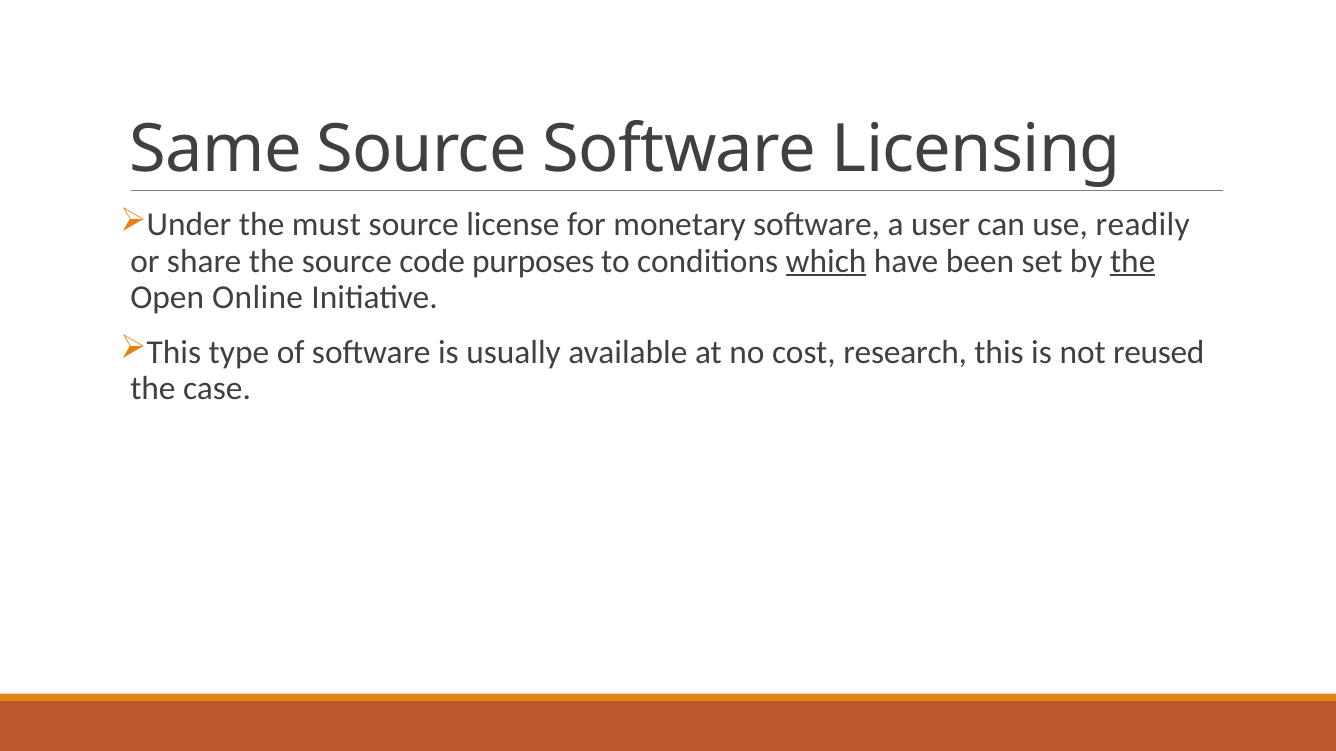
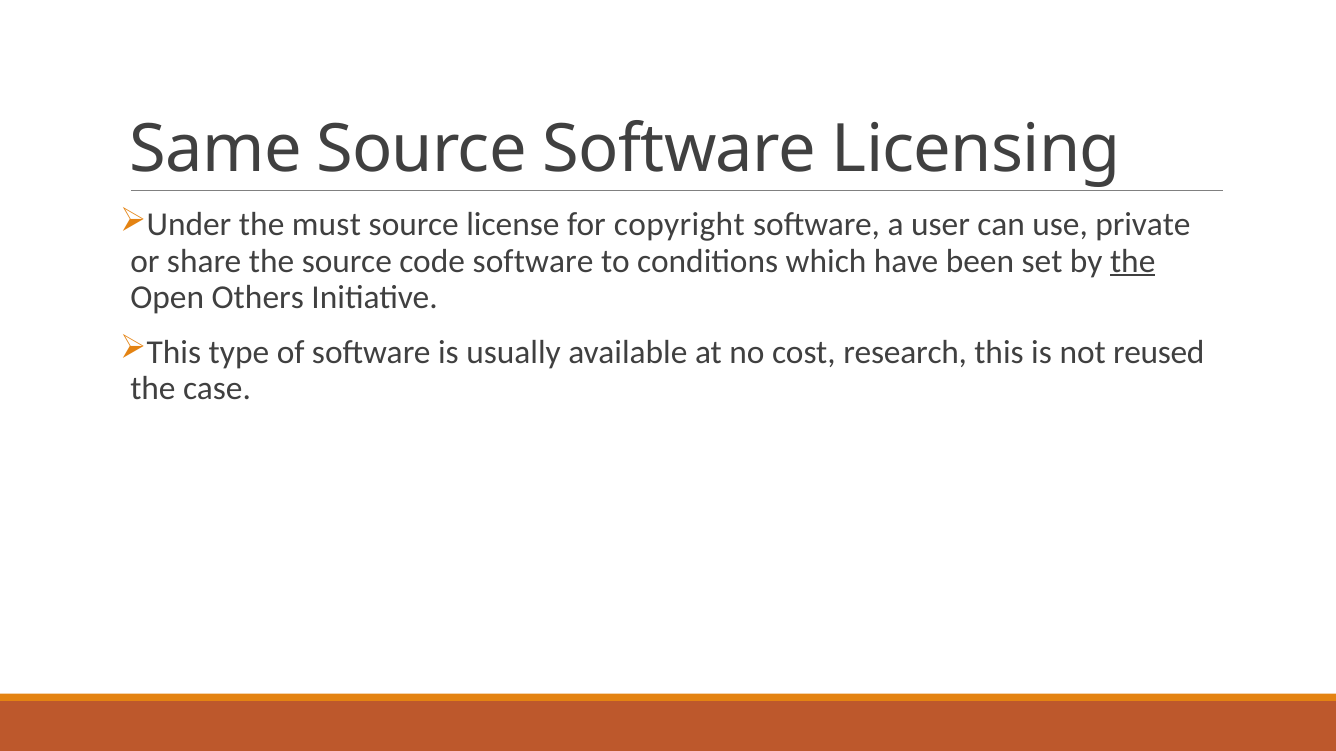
monetary: monetary -> copyright
readily: readily -> private
code purposes: purposes -> software
which underline: present -> none
Online: Online -> Others
